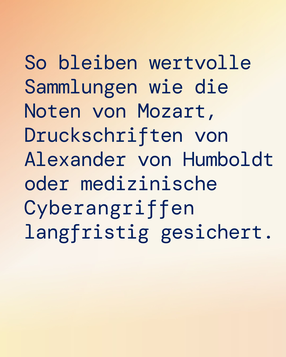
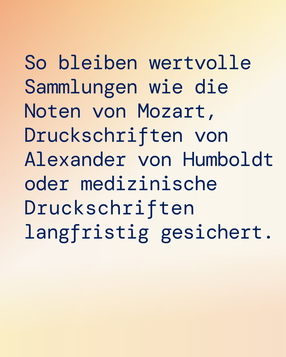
Cyberangriffen at (109, 208): Cyberangriffen -> Druckschriften
